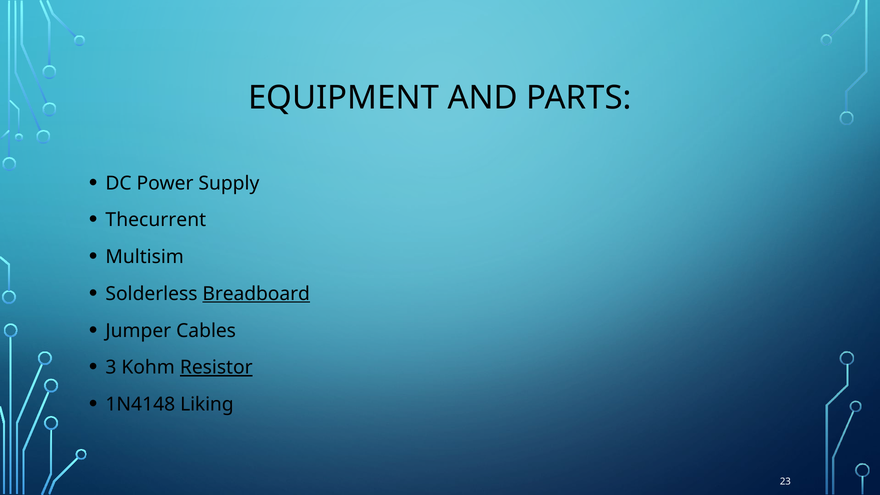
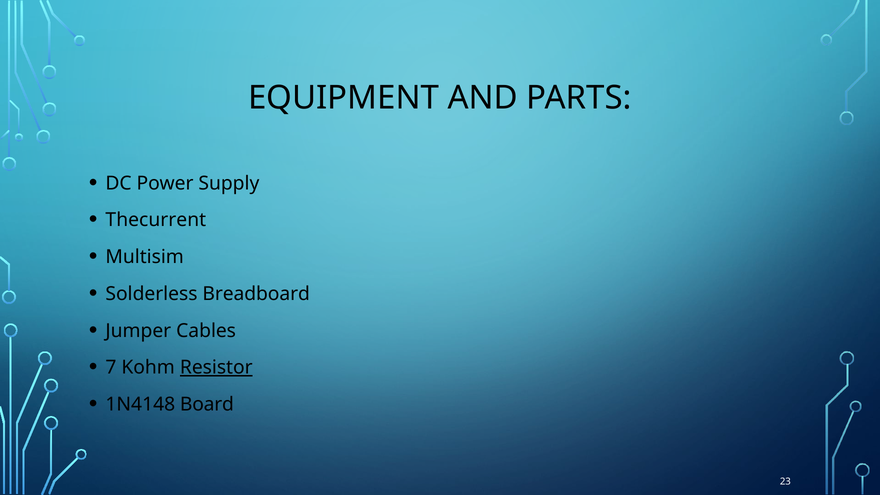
Breadboard underline: present -> none
3: 3 -> 7
Liking: Liking -> Board
